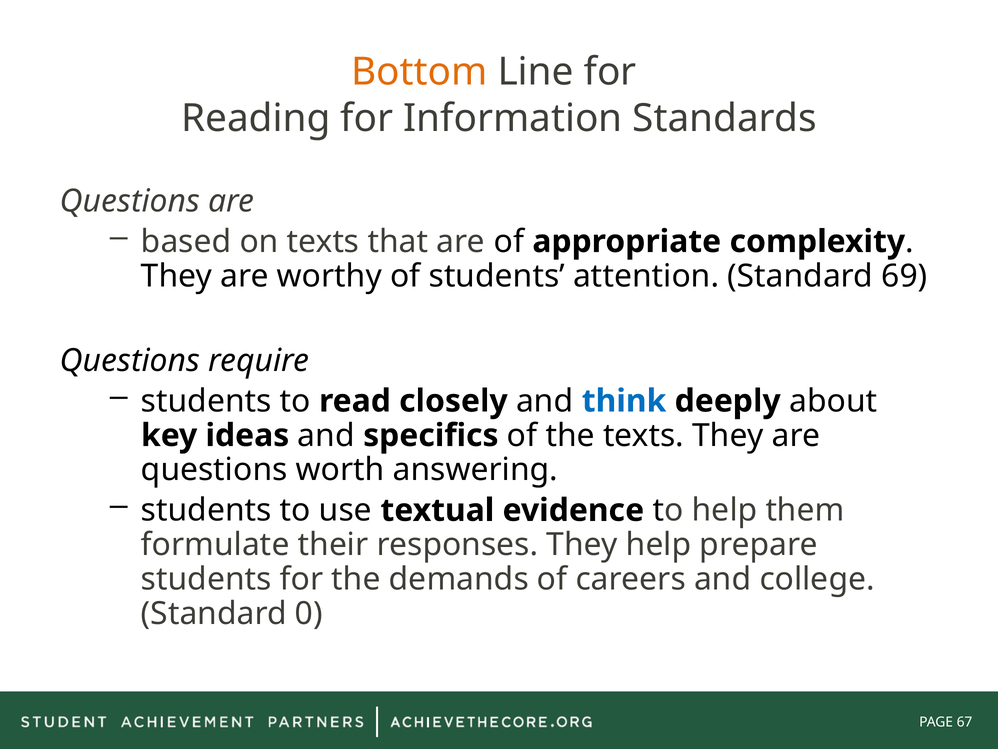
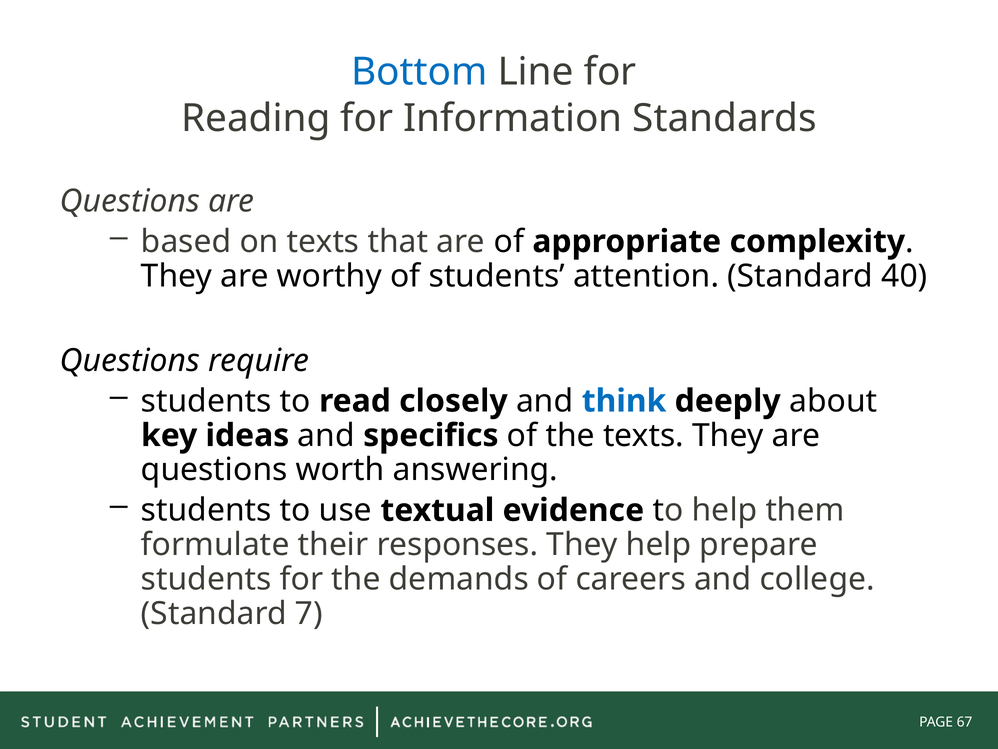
Bottom colour: orange -> blue
69: 69 -> 40
0: 0 -> 7
